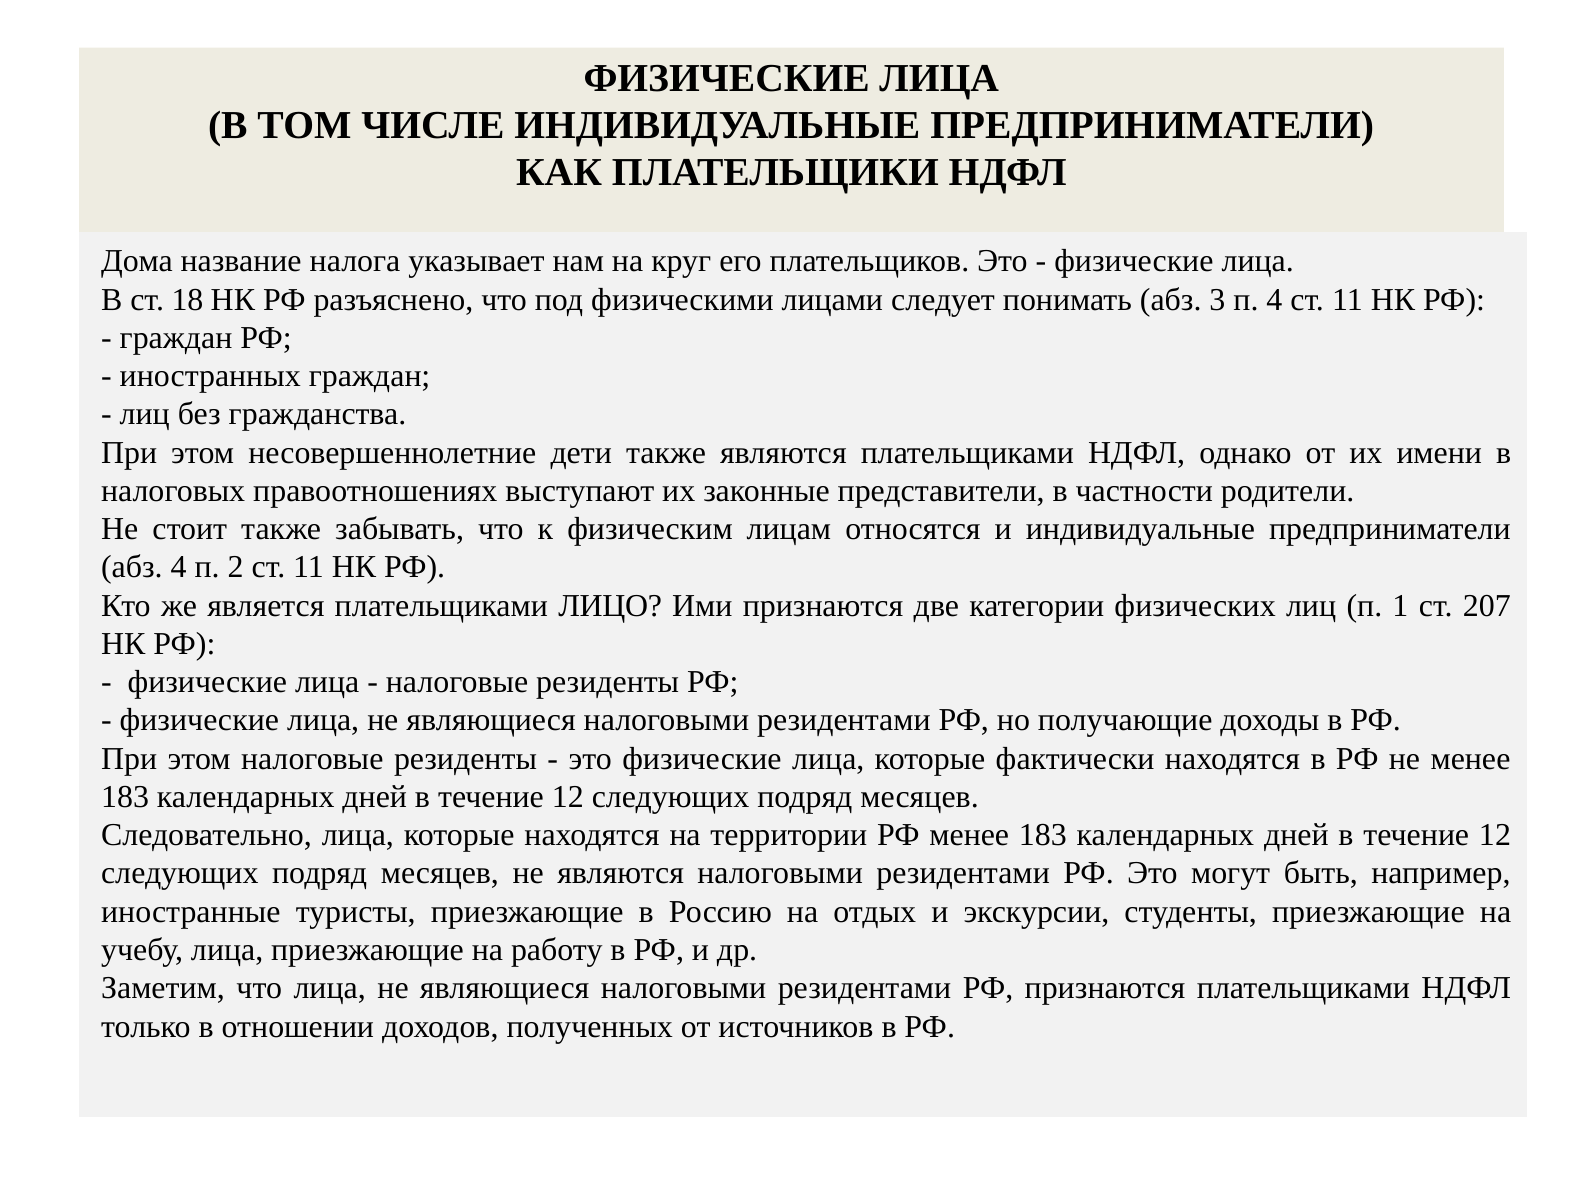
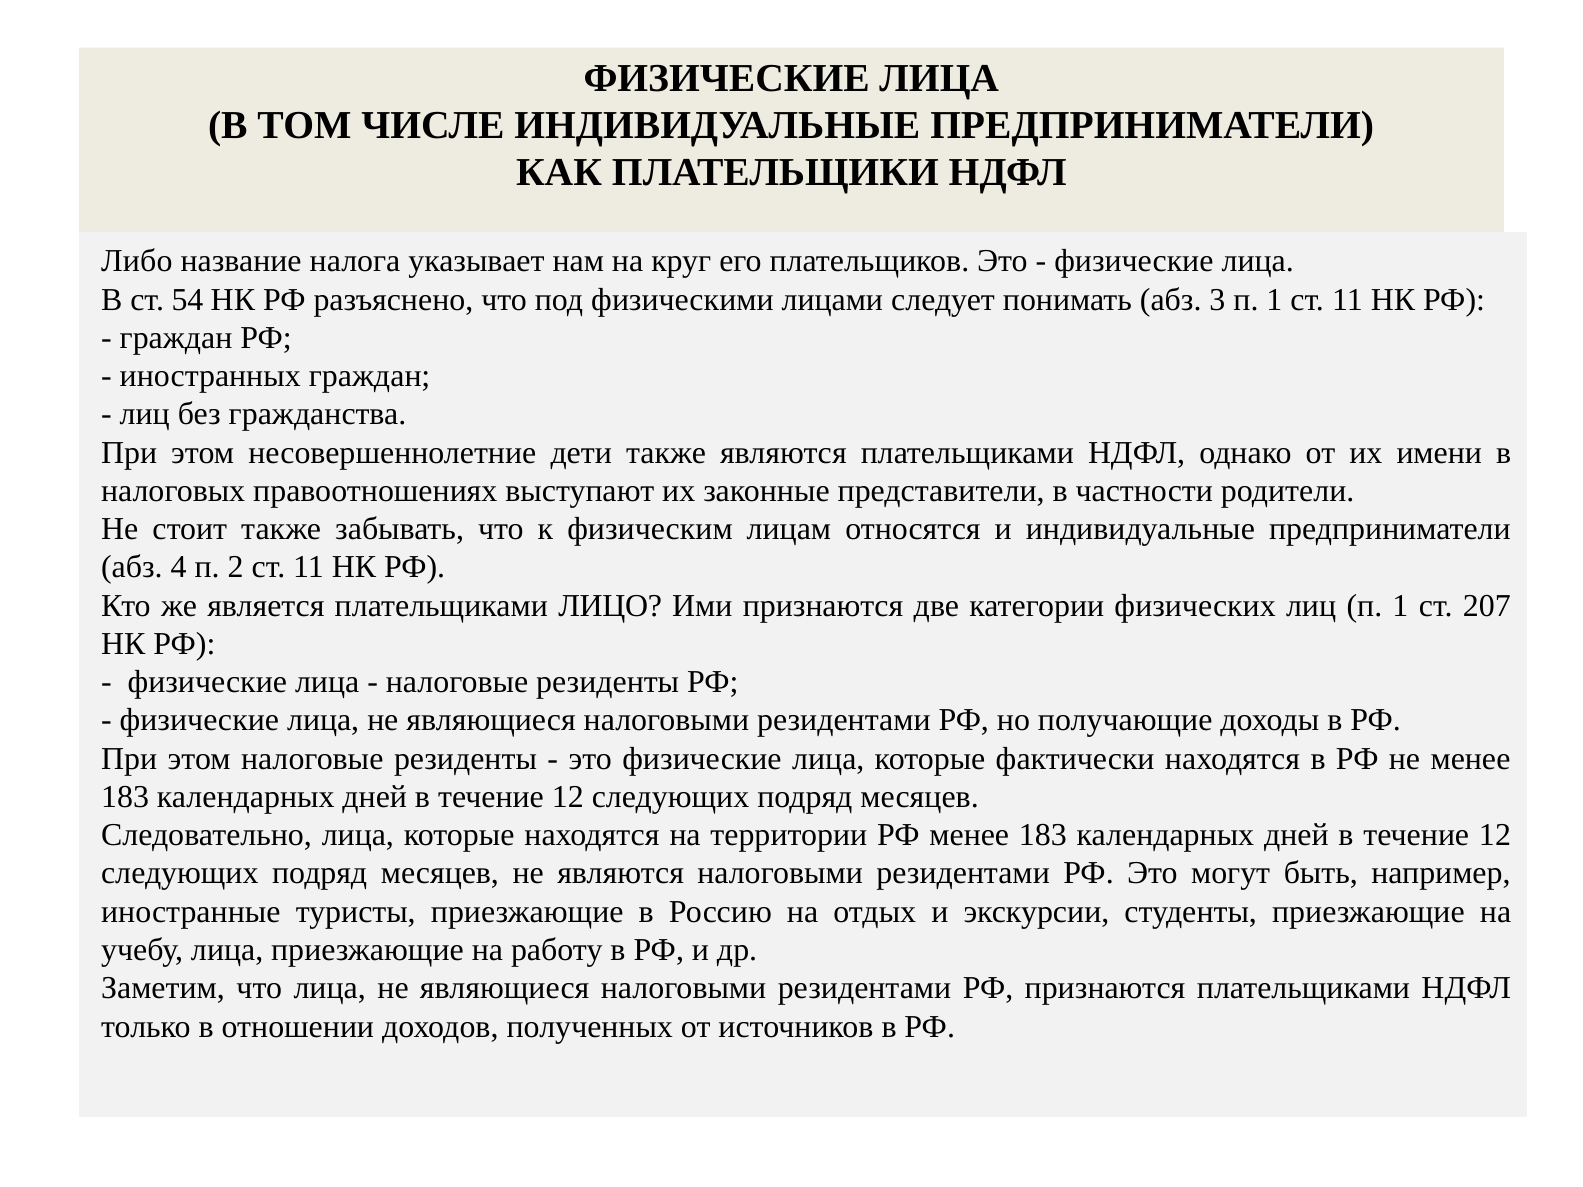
Дома: Дома -> Либо
18: 18 -> 54
3 п 4: 4 -> 1
